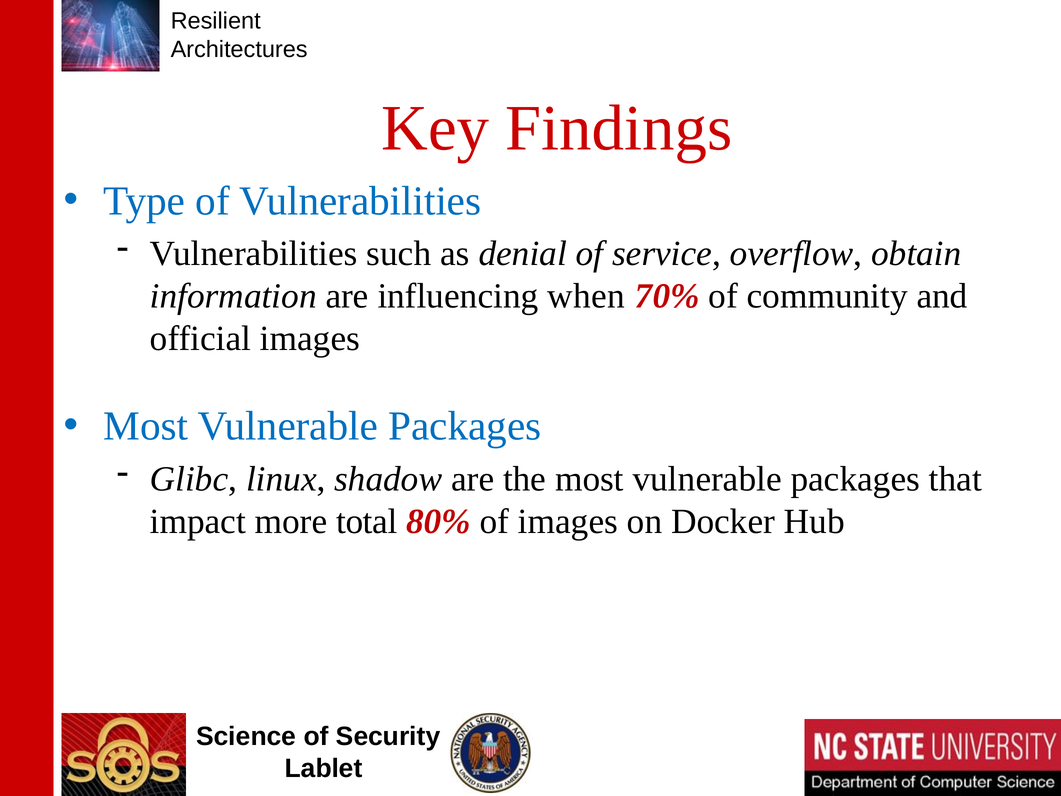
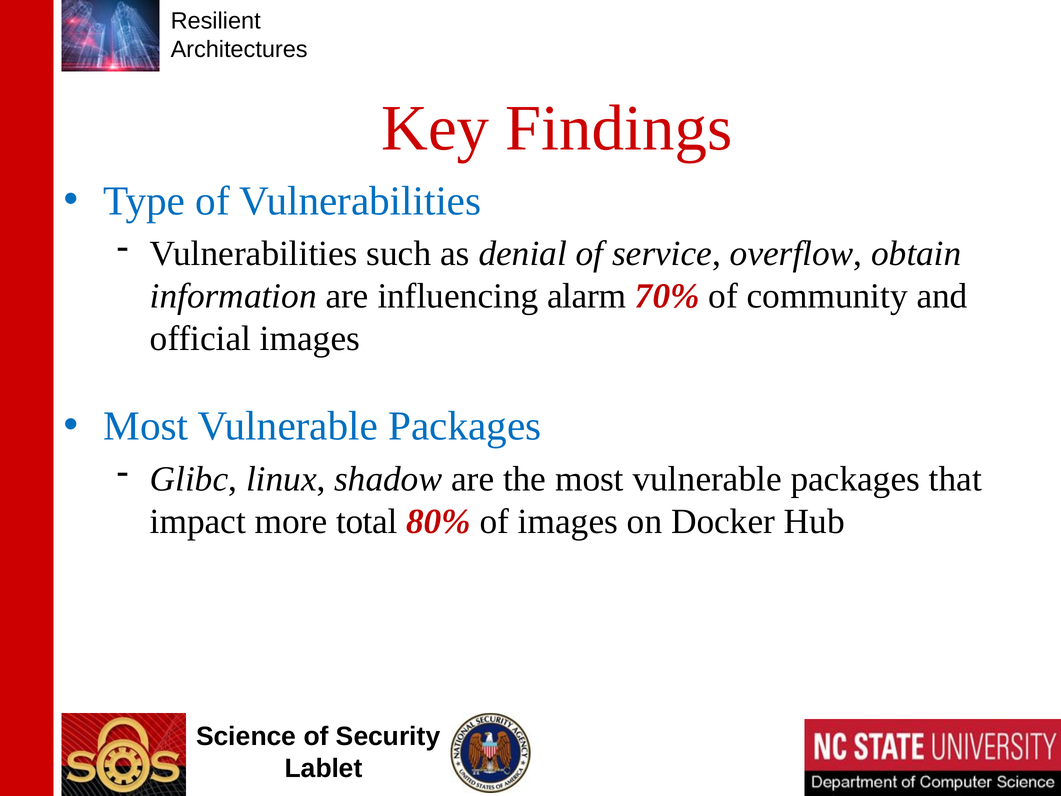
when: when -> alarm
